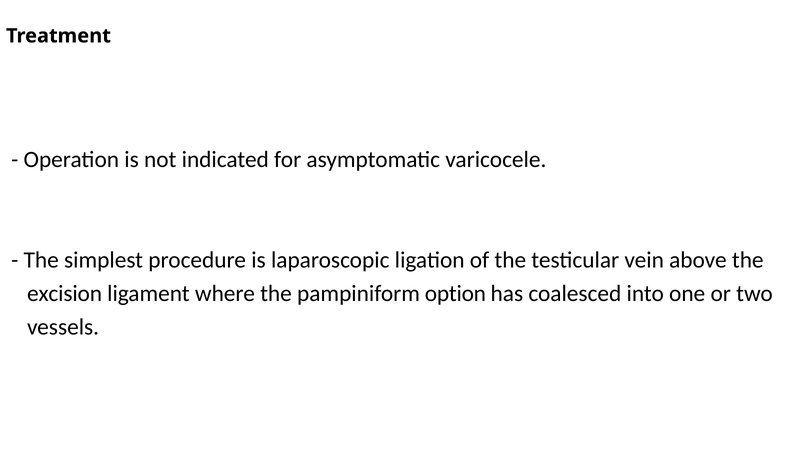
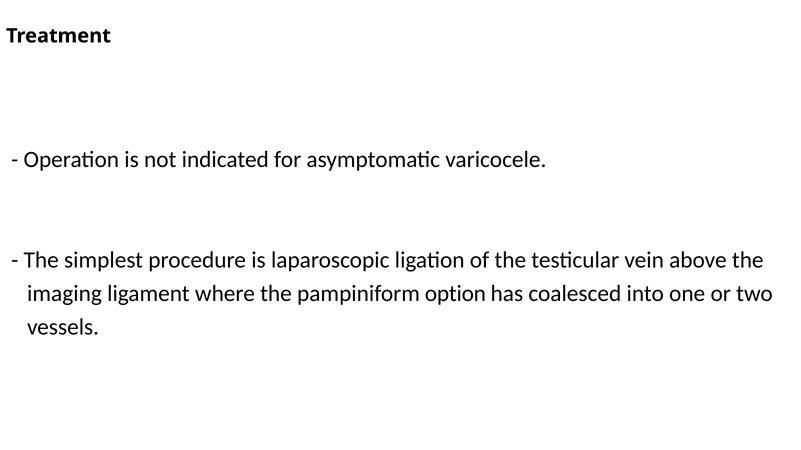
excision: excision -> imaging
